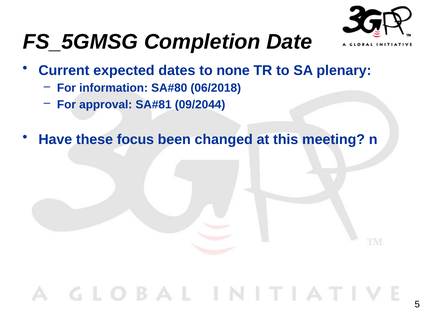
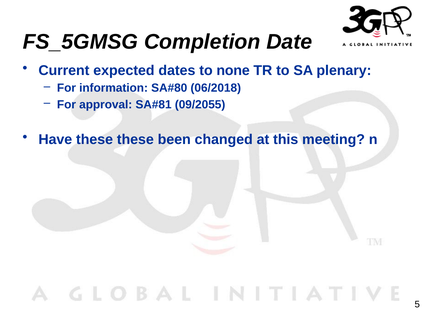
09/2044: 09/2044 -> 09/2055
these focus: focus -> these
